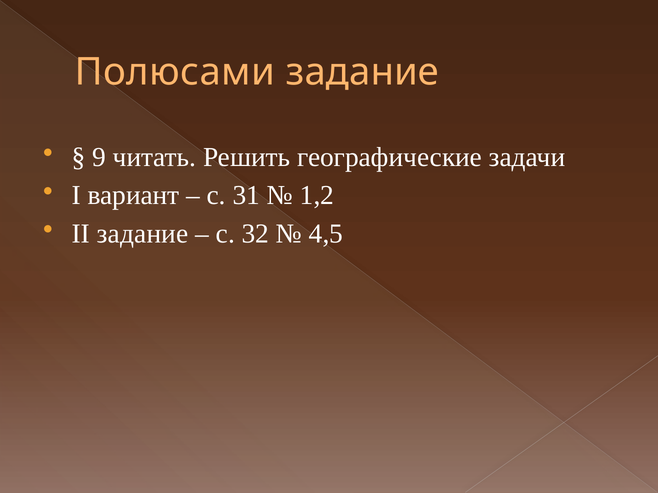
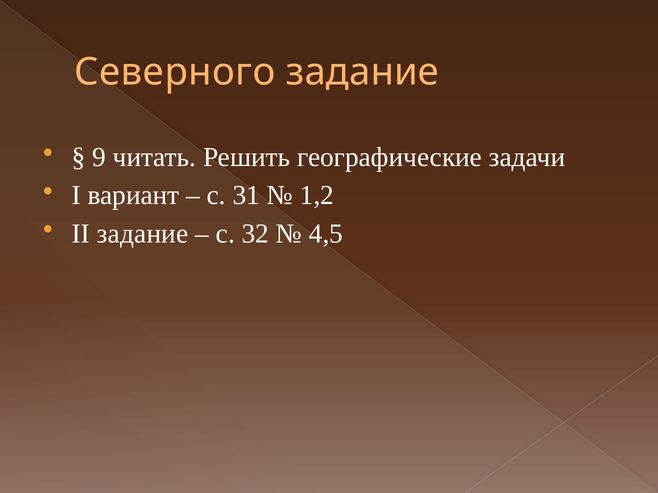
Полюсами: Полюсами -> Северного
